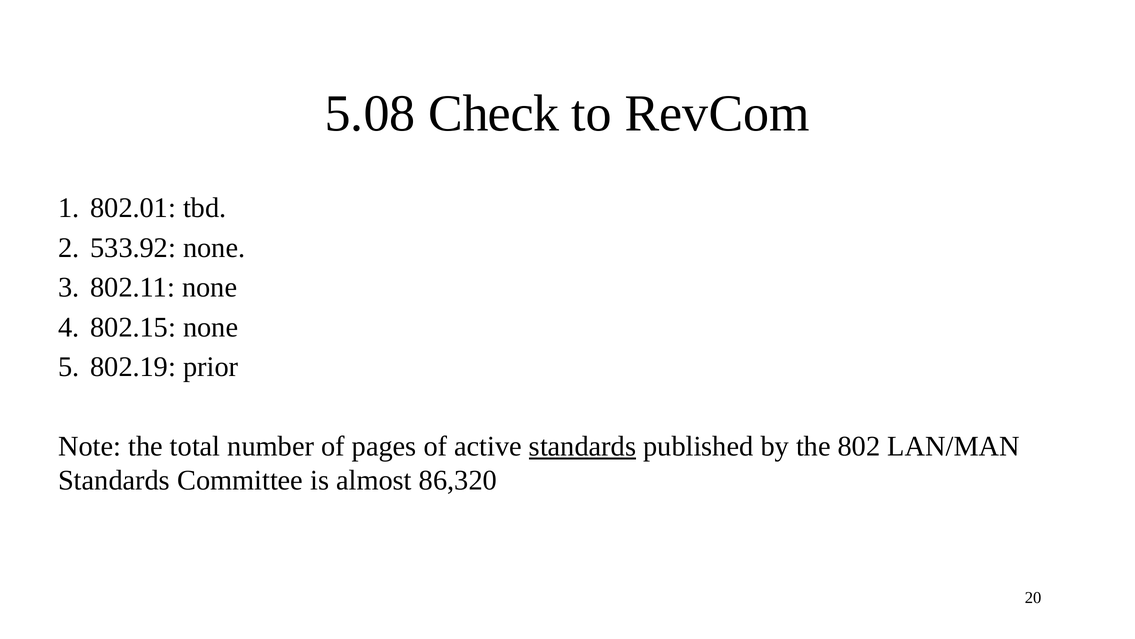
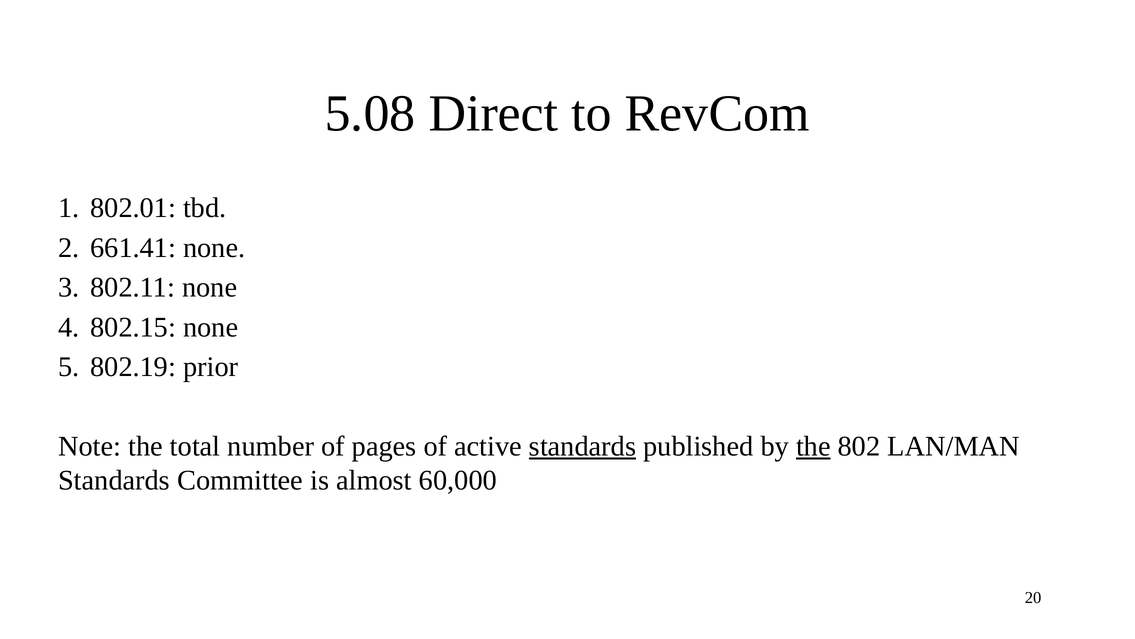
Check: Check -> Direct
533.92: 533.92 -> 661.41
the at (813, 446) underline: none -> present
86,320: 86,320 -> 60,000
